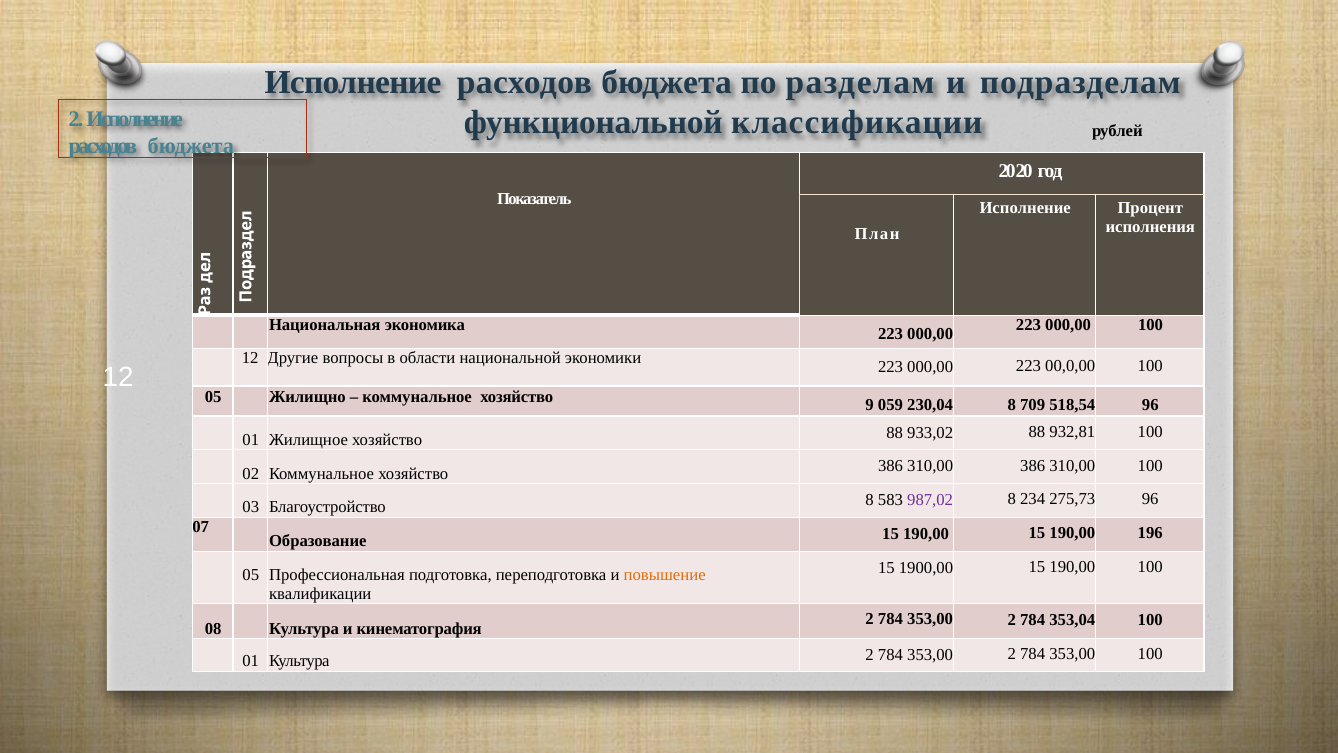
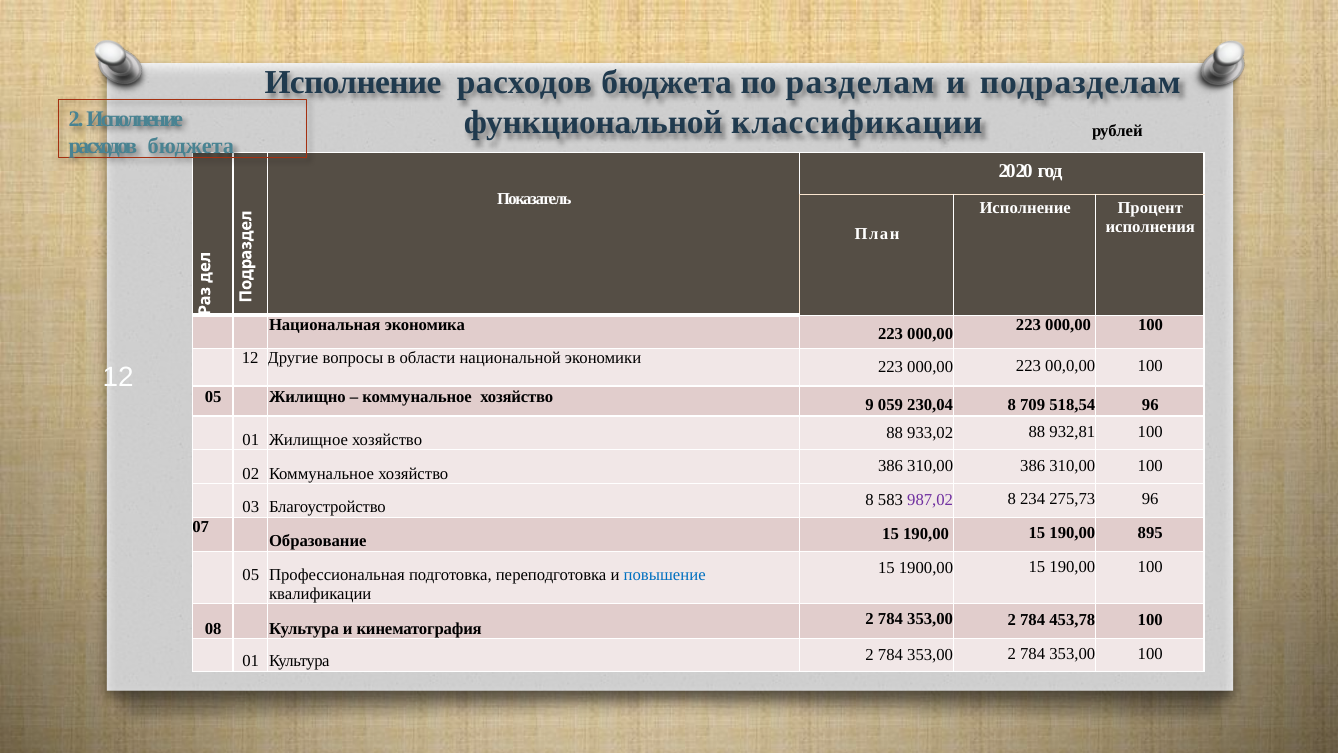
196: 196 -> 895
повышение colour: orange -> blue
353,04: 353,04 -> 453,78
